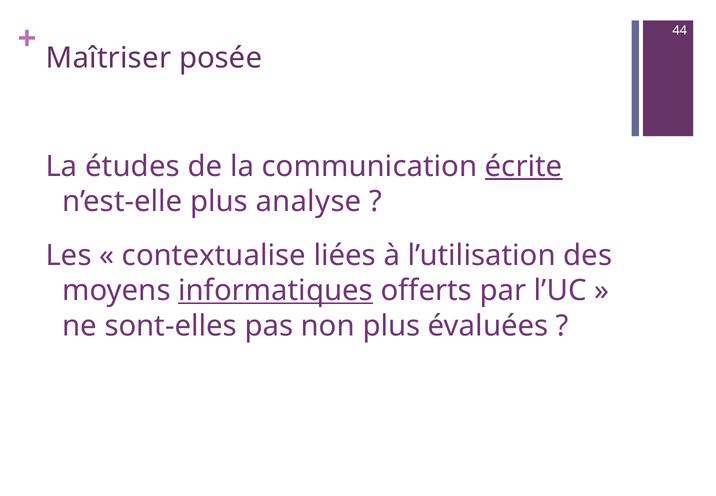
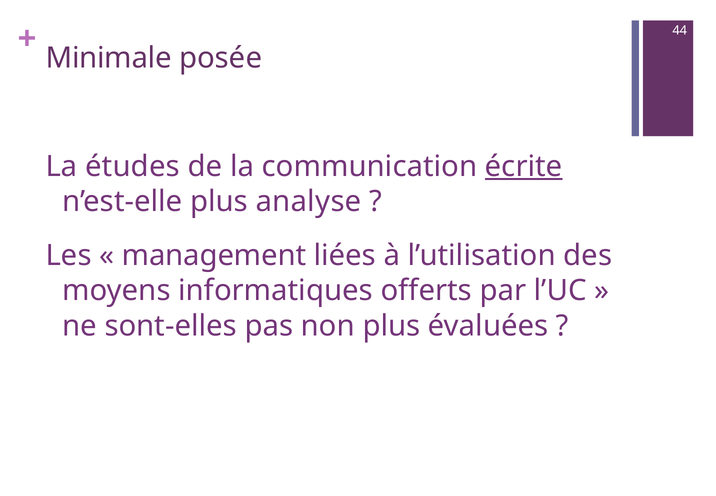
Maîtriser: Maîtriser -> Minimale
contextualise: contextualise -> management
informatiques underline: present -> none
